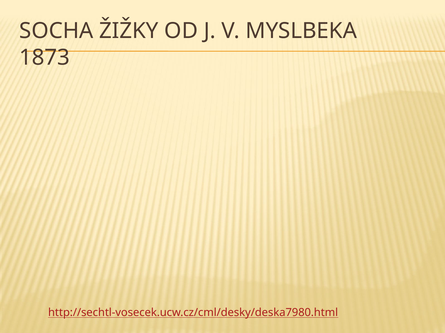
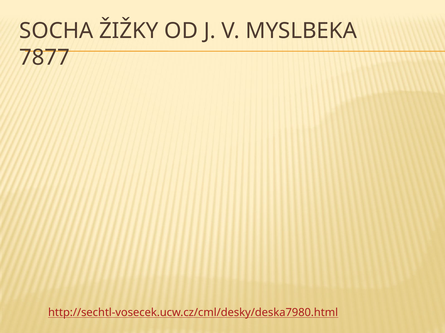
1873: 1873 -> 7877
